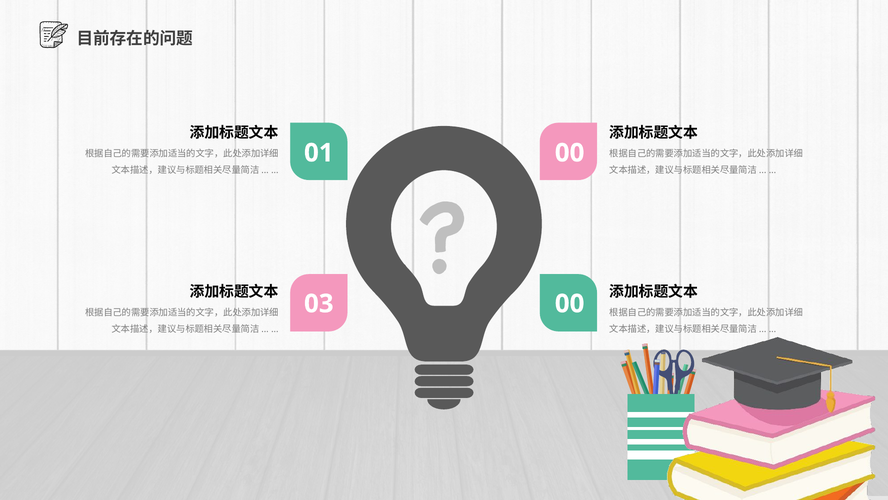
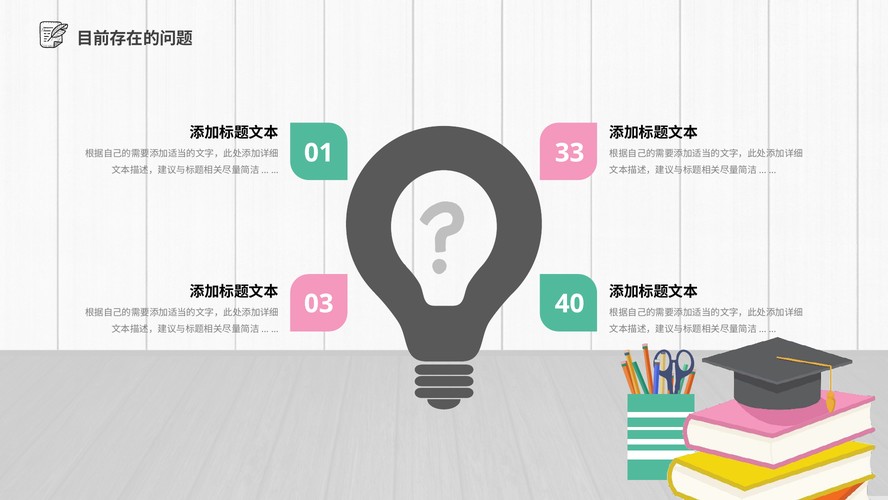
01 00: 00 -> 33
03 00: 00 -> 40
